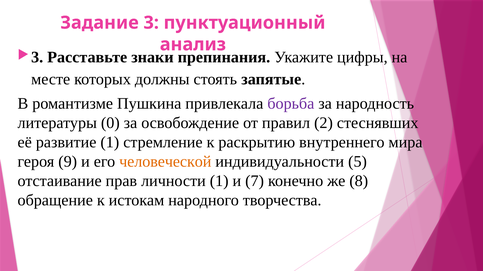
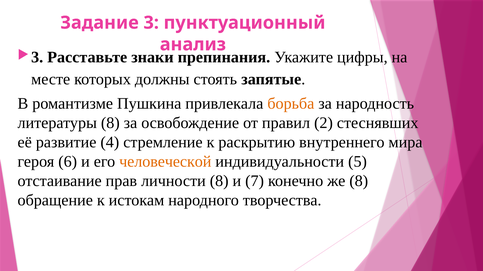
борьба colour: purple -> orange
литературы 0: 0 -> 8
развитие 1: 1 -> 4
9: 9 -> 6
личности 1: 1 -> 8
